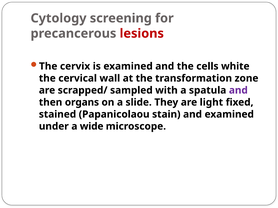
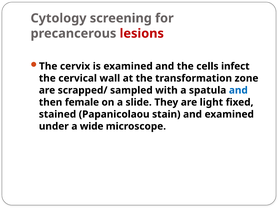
white: white -> infect
and at (238, 90) colour: purple -> blue
organs: organs -> female
